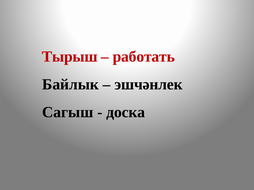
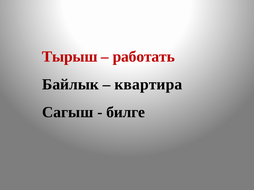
эшчәнлек: эшчәнлек -> квартира
доска: доска -> билге
